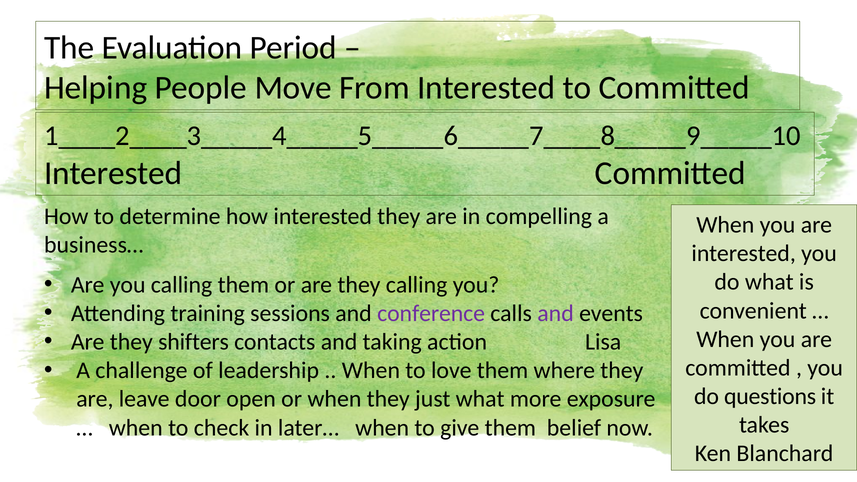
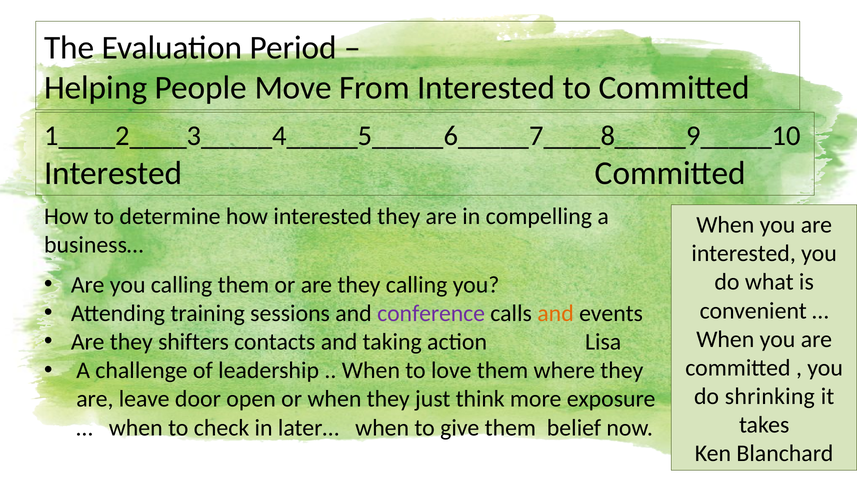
and at (556, 313) colour: purple -> orange
questions: questions -> shrinking
just what: what -> think
